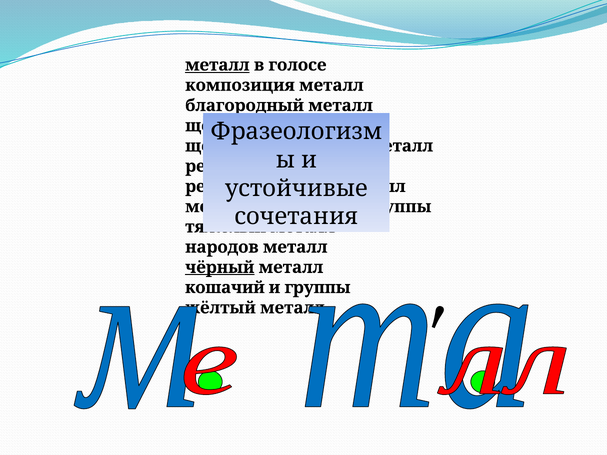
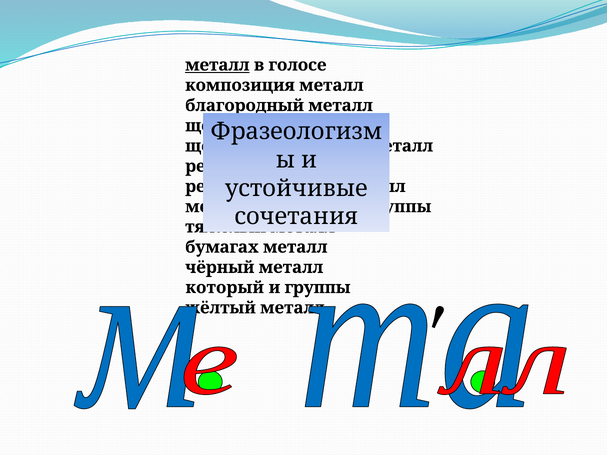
народов: народов -> бумагах
чёрный underline: present -> none
кошачий: кошачий -> который
